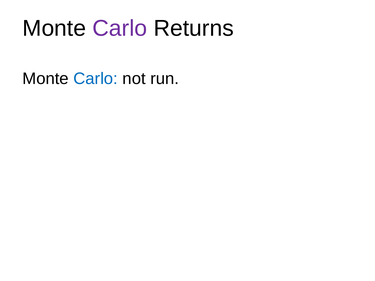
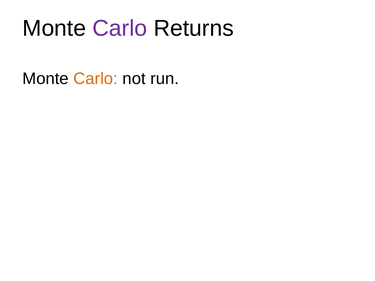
Carlo at (96, 79) colour: blue -> orange
